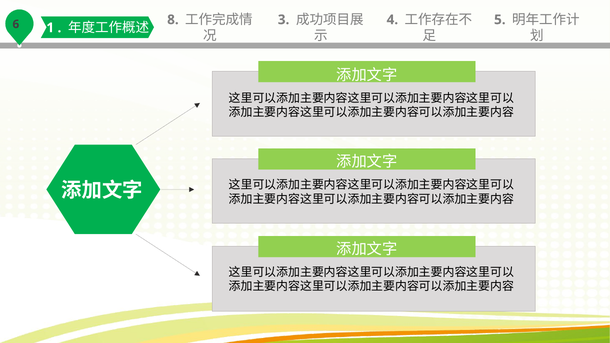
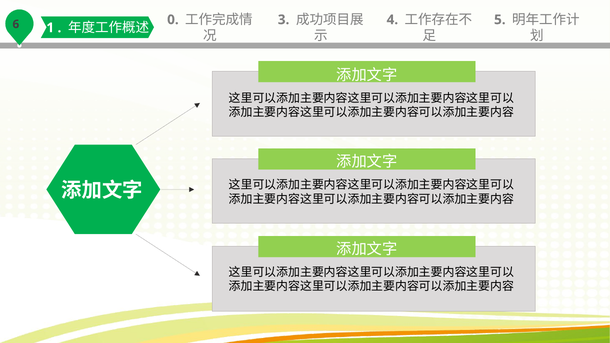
8: 8 -> 0
